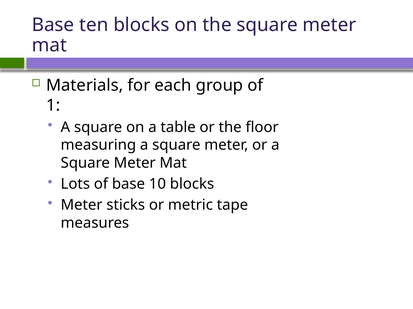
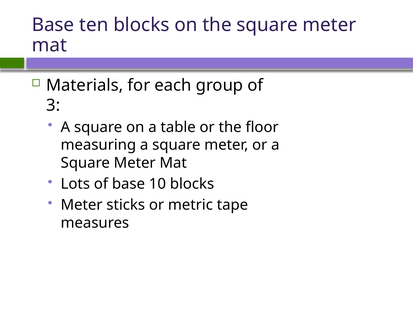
1: 1 -> 3
